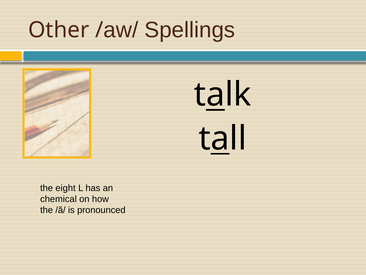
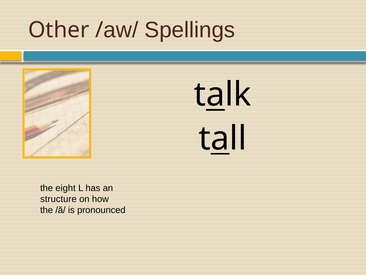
chemical: chemical -> structure
